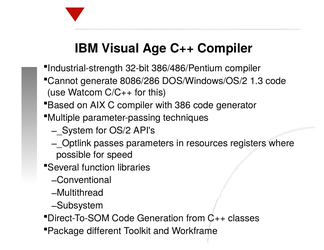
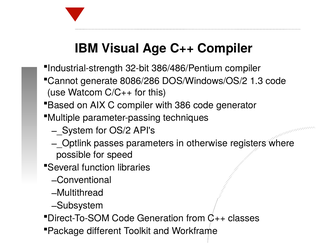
resources: resources -> otherwise
